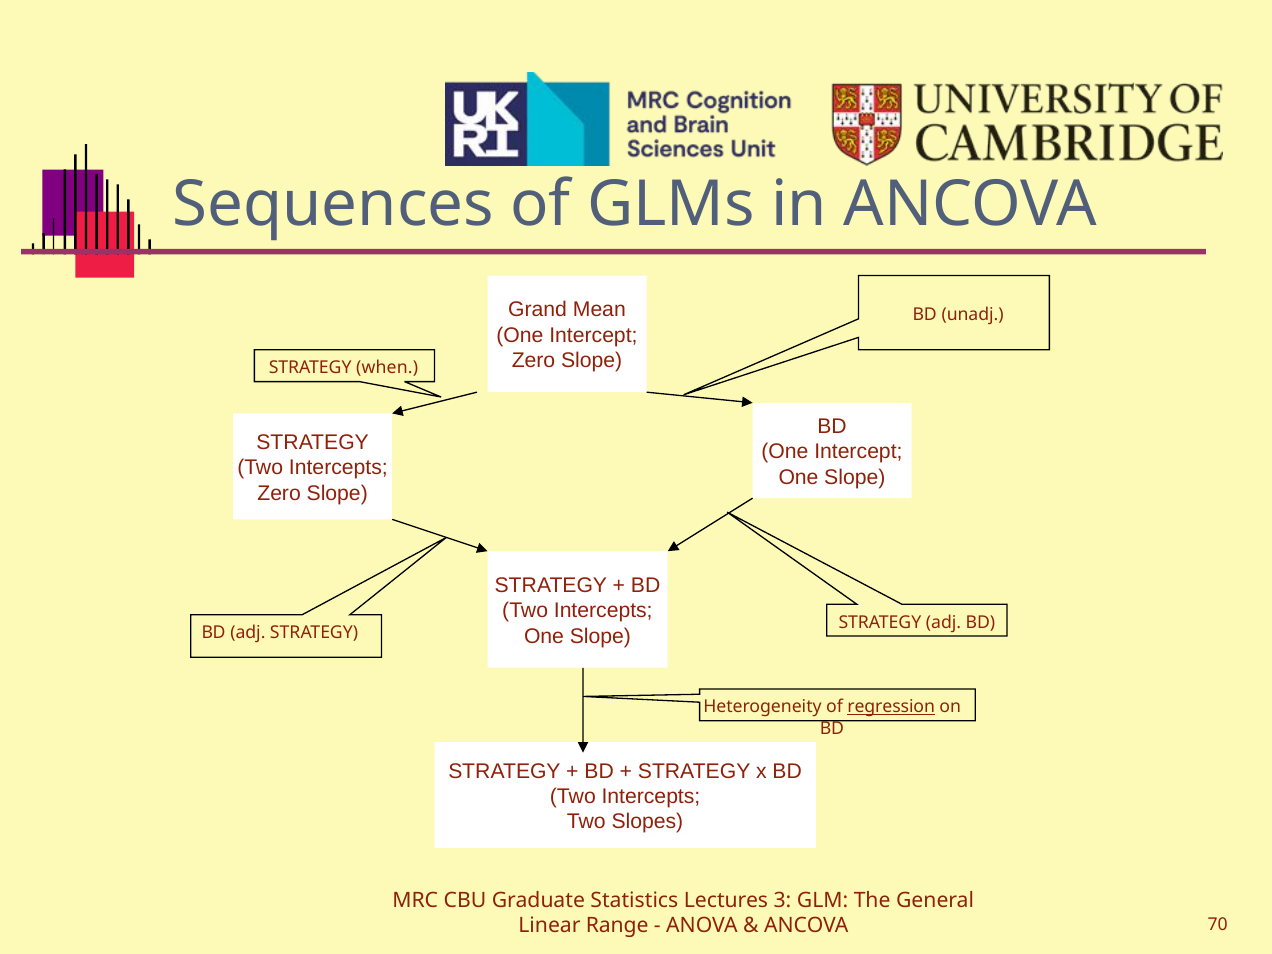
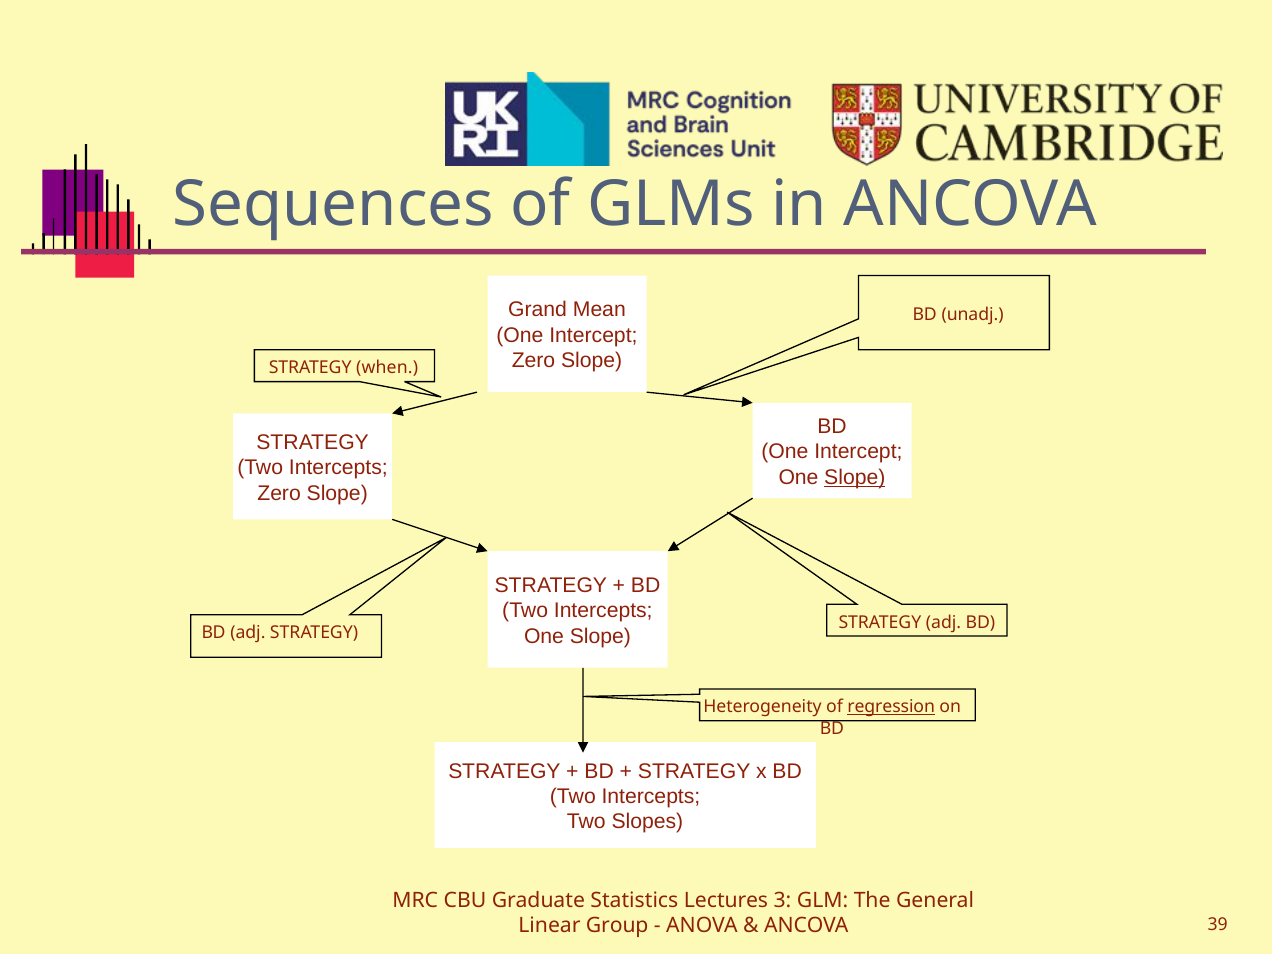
Slope at (855, 477) underline: none -> present
Range: Range -> Group
70: 70 -> 39
